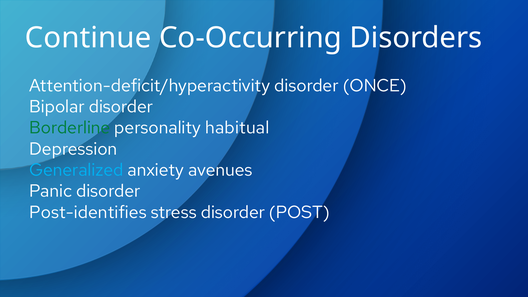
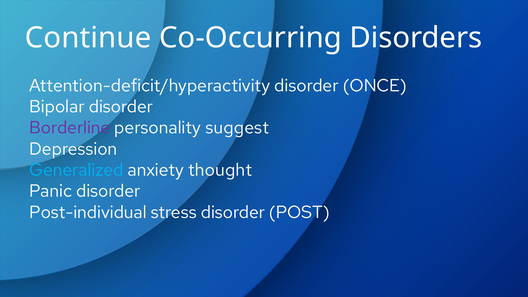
Borderline colour: green -> purple
habitual: habitual -> suggest
avenues: avenues -> thought
Post-identifies: Post-identifies -> Post-individual
